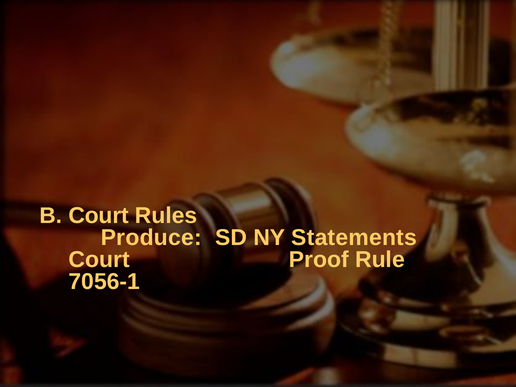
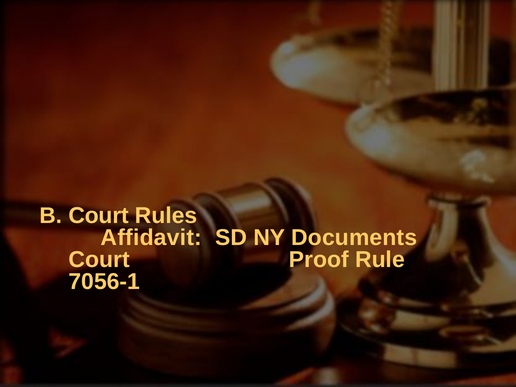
Produce: Produce -> Affidavit
Statements: Statements -> Documents
